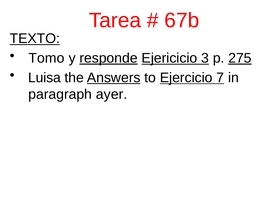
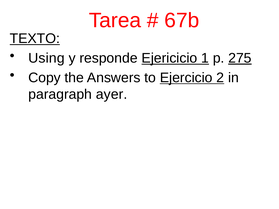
Tomo: Tomo -> Using
responde underline: present -> none
3: 3 -> 1
Luisa: Luisa -> Copy
Answers underline: present -> none
7: 7 -> 2
